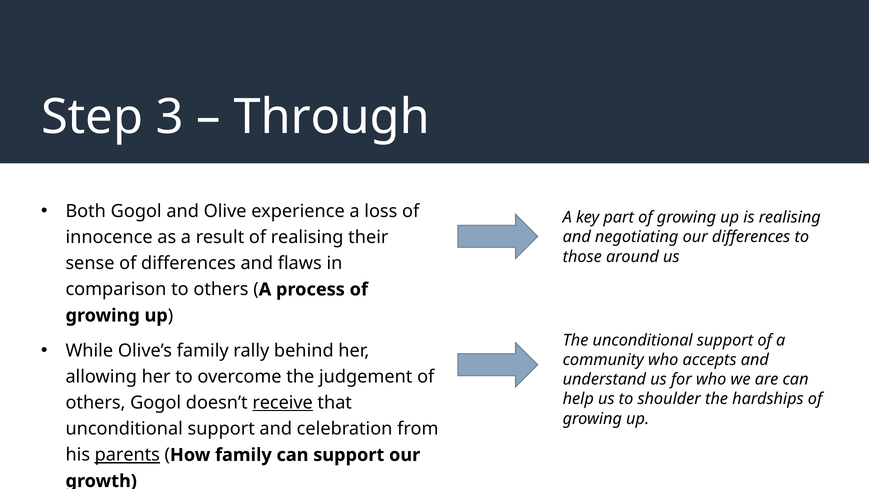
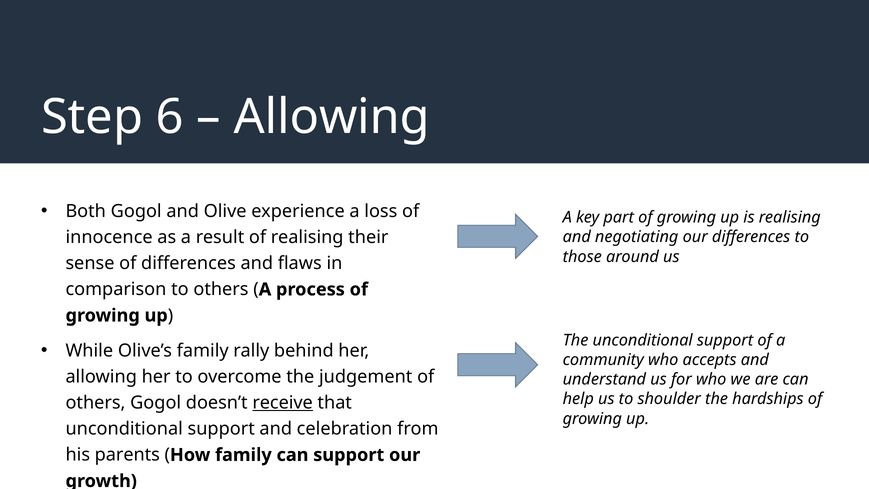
3: 3 -> 6
Through at (332, 117): Through -> Allowing
parents underline: present -> none
